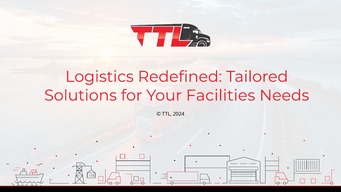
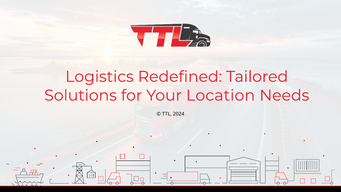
Facilities: Facilities -> Location
